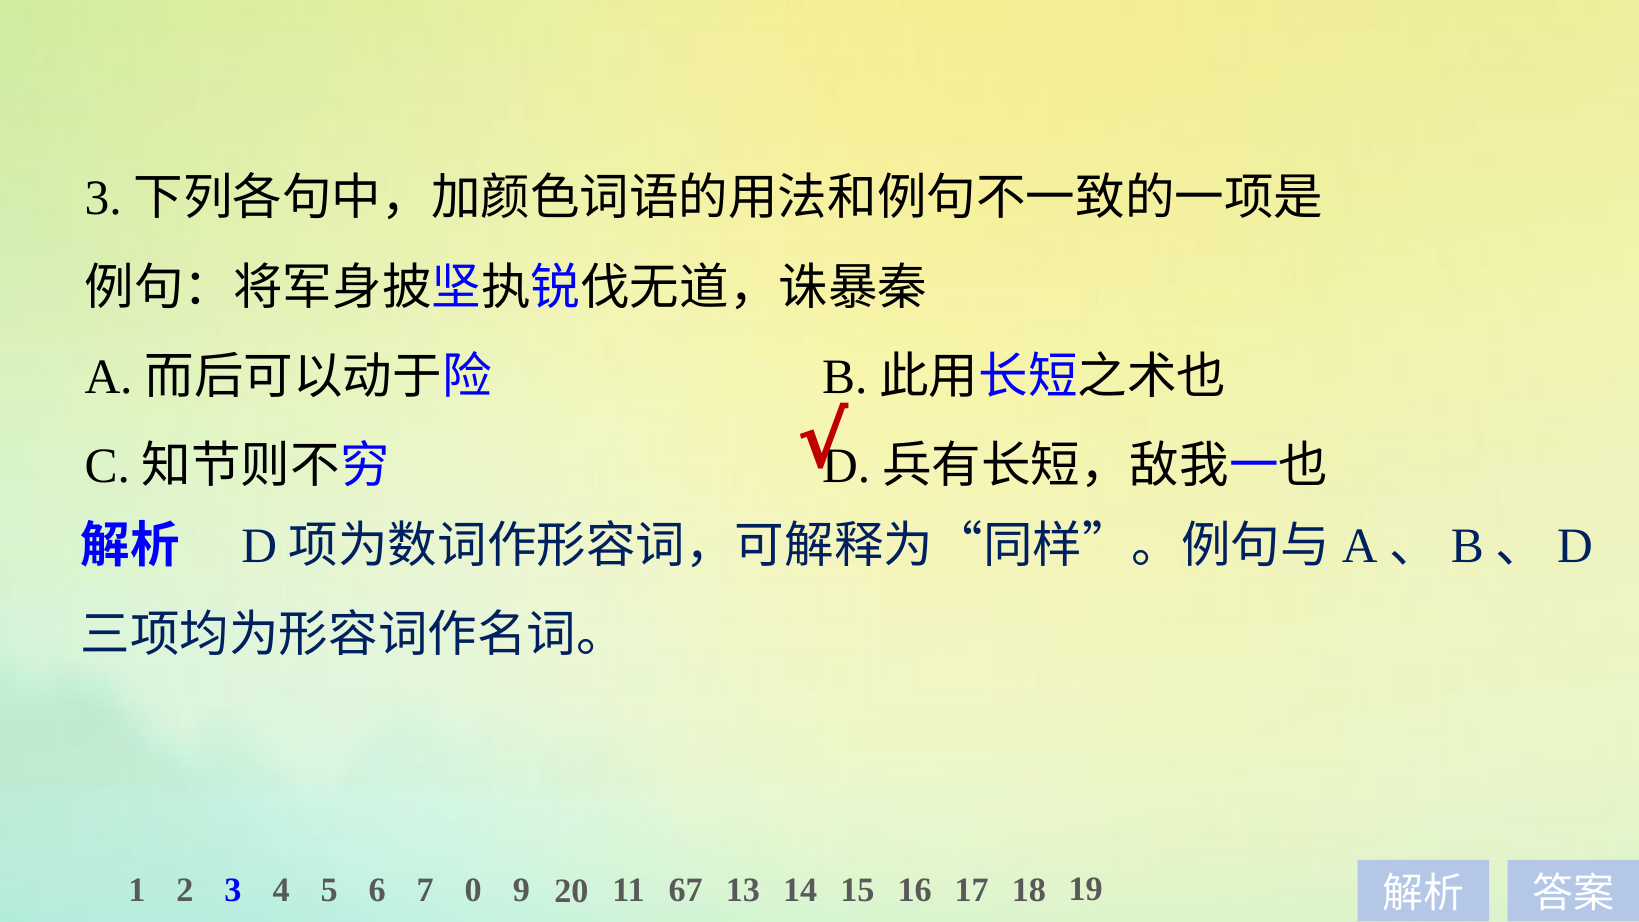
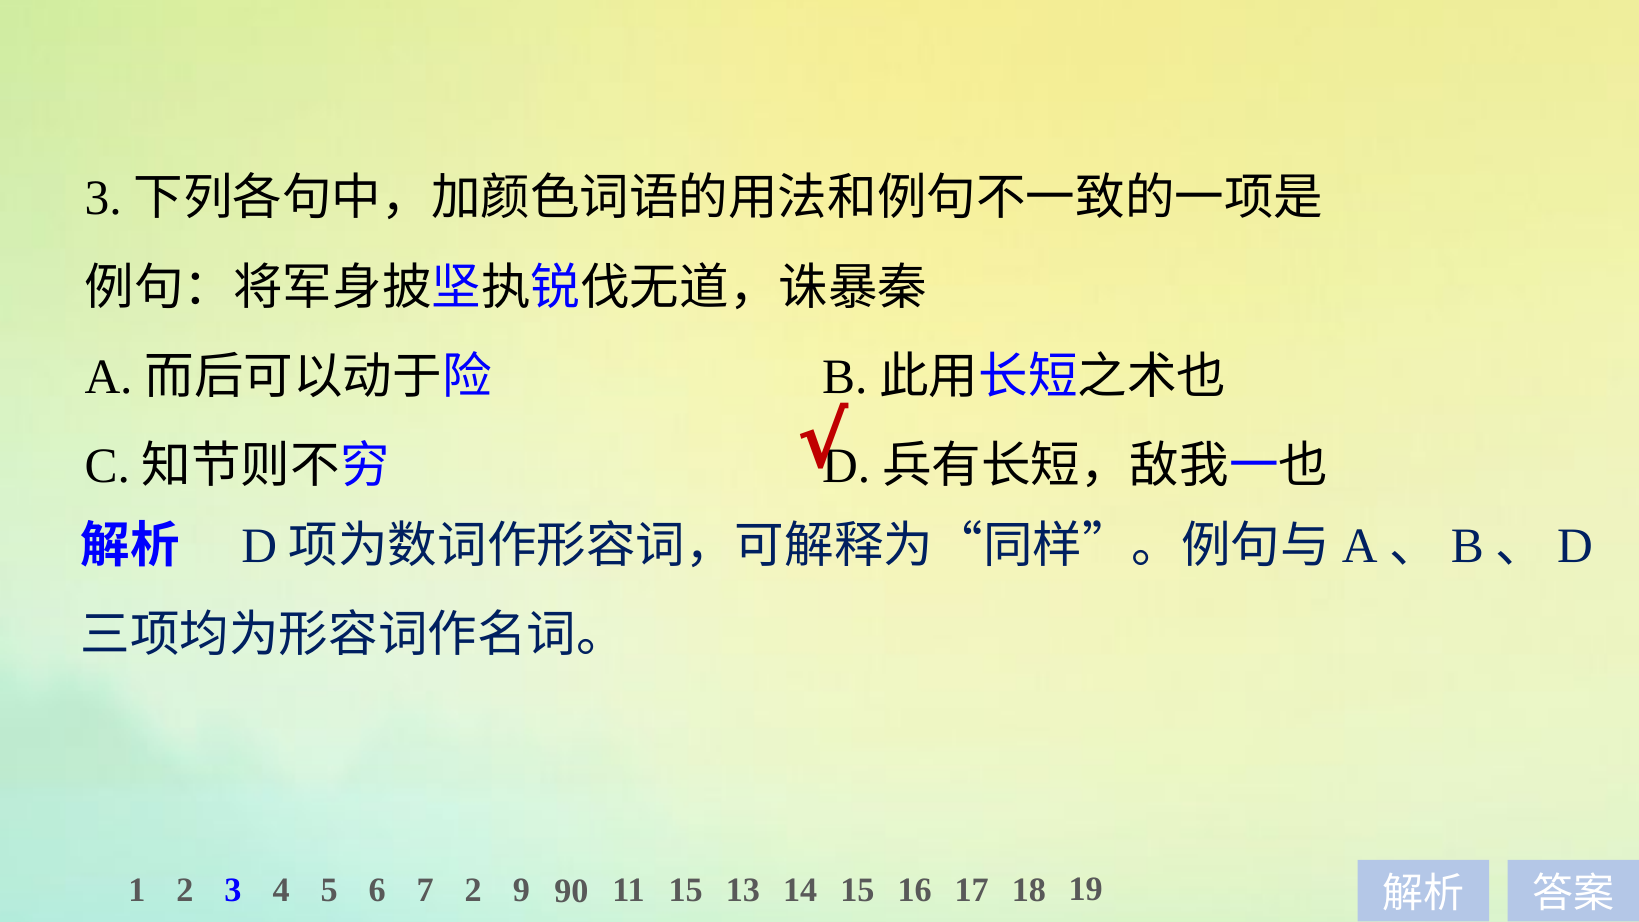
7 0: 0 -> 2
20: 20 -> 90
11 67: 67 -> 15
